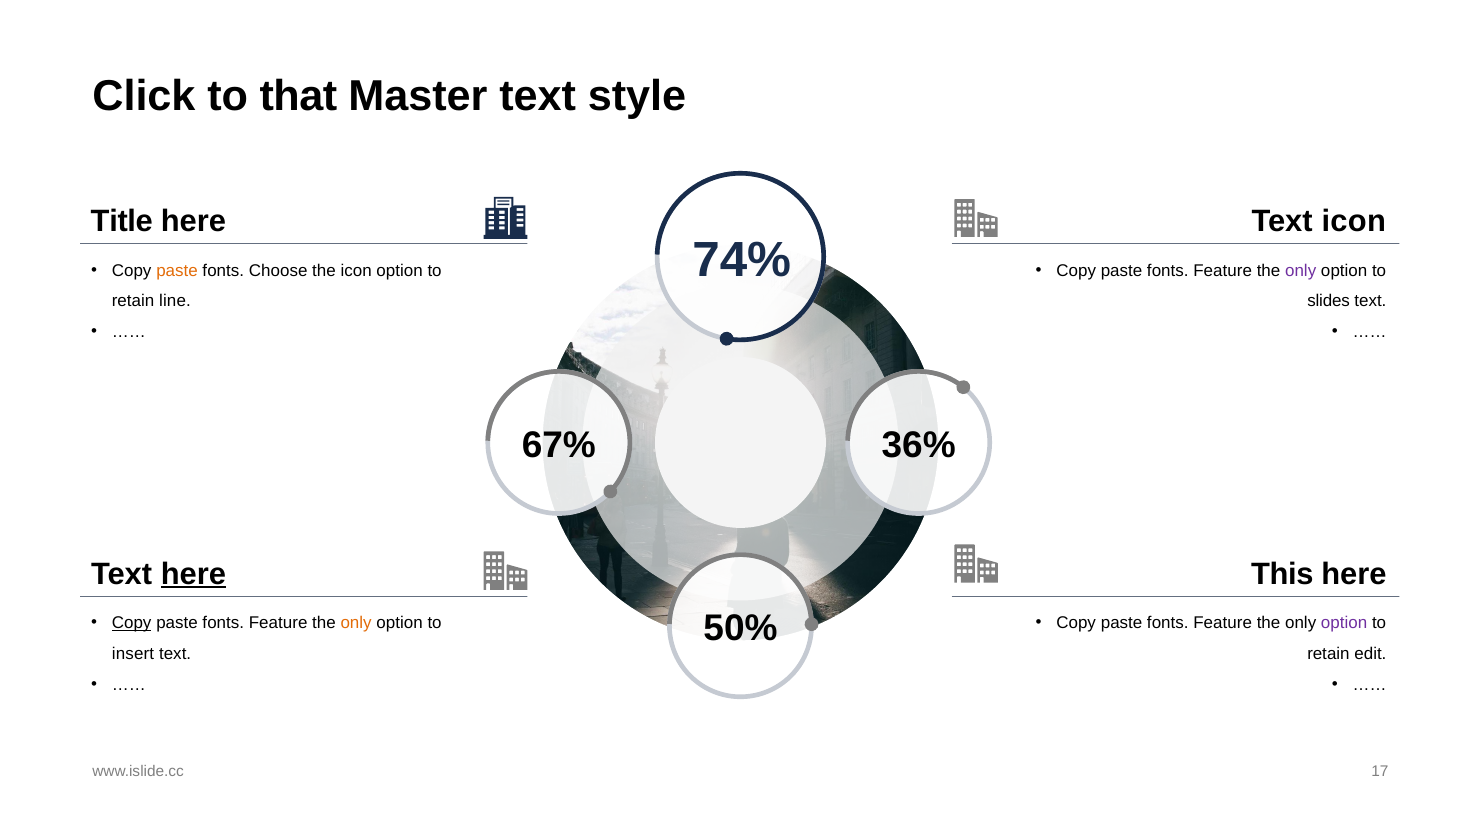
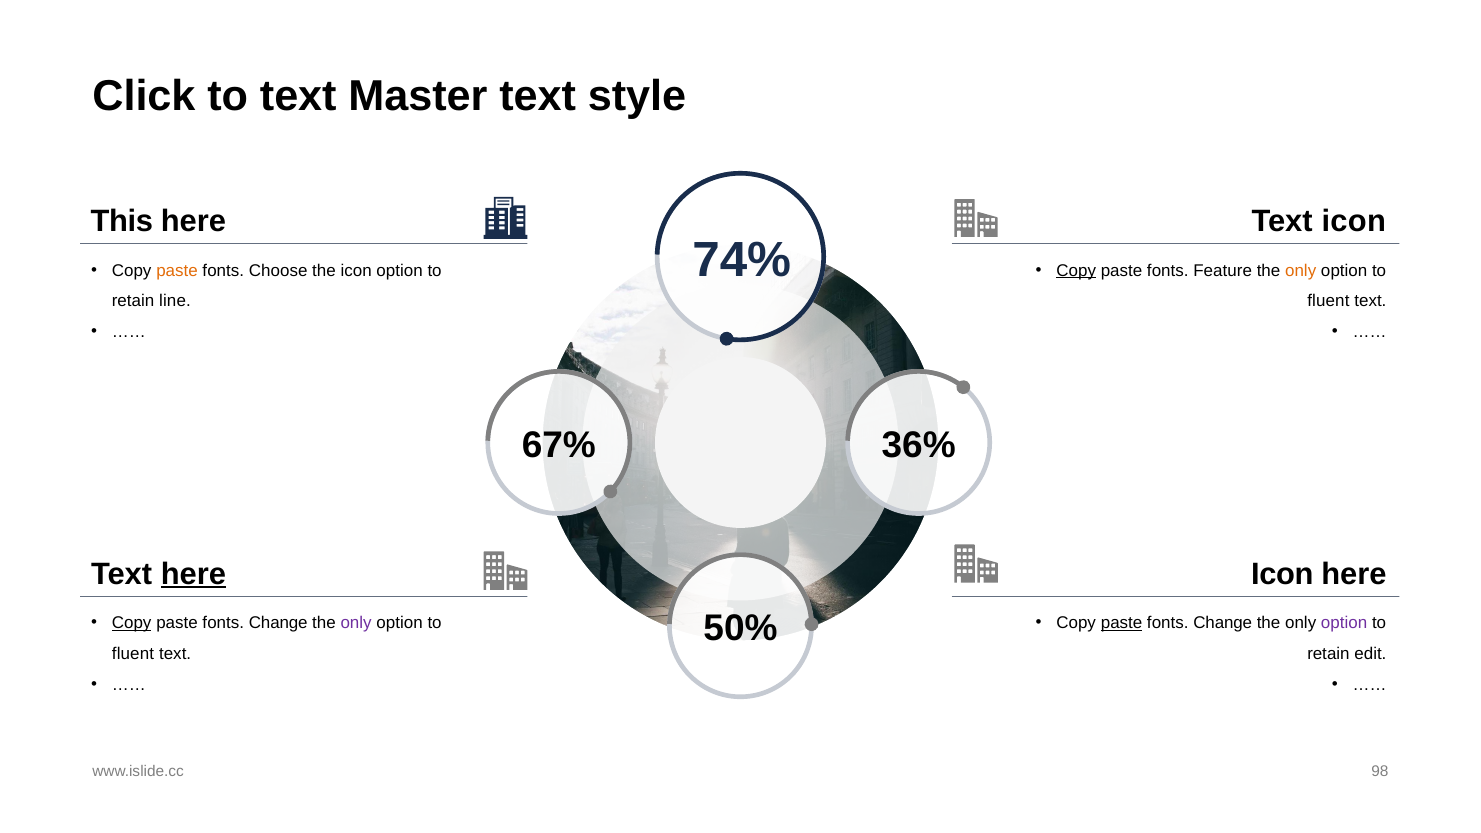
to that: that -> text
Title: Title -> This
Copy at (1076, 270) underline: none -> present
only at (1301, 270) colour: purple -> orange
slides at (1329, 301): slides -> fluent
This at (1282, 574): This -> Icon
Feature at (278, 623): Feature -> Change
only at (356, 623) colour: orange -> purple
paste at (1122, 623) underline: none -> present
Feature at (1223, 623): Feature -> Change
insert at (133, 654): insert -> fluent
17: 17 -> 98
